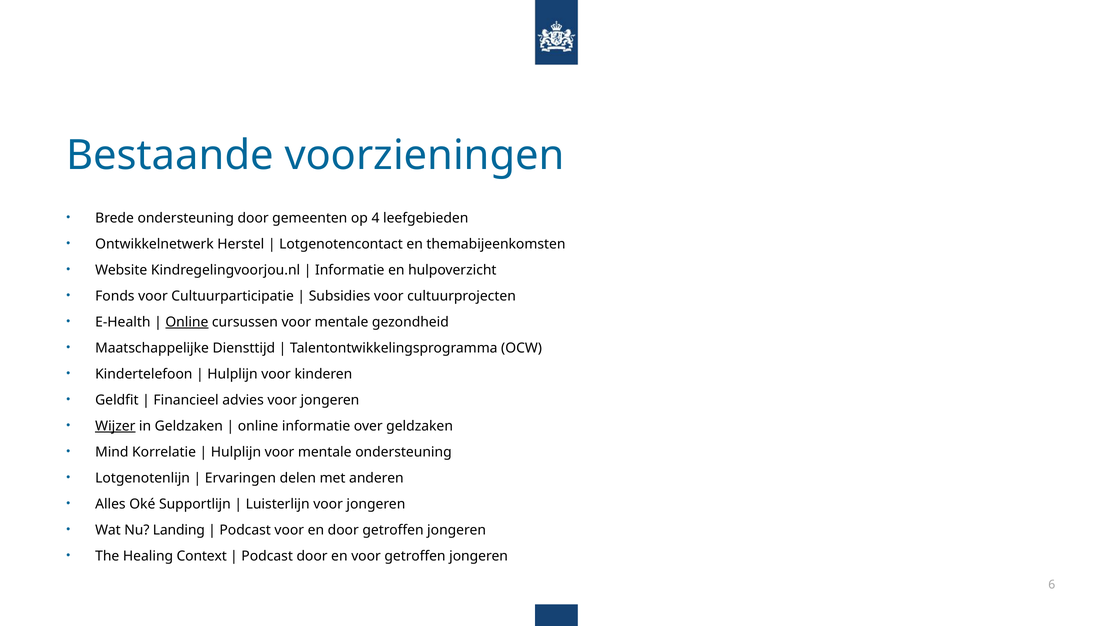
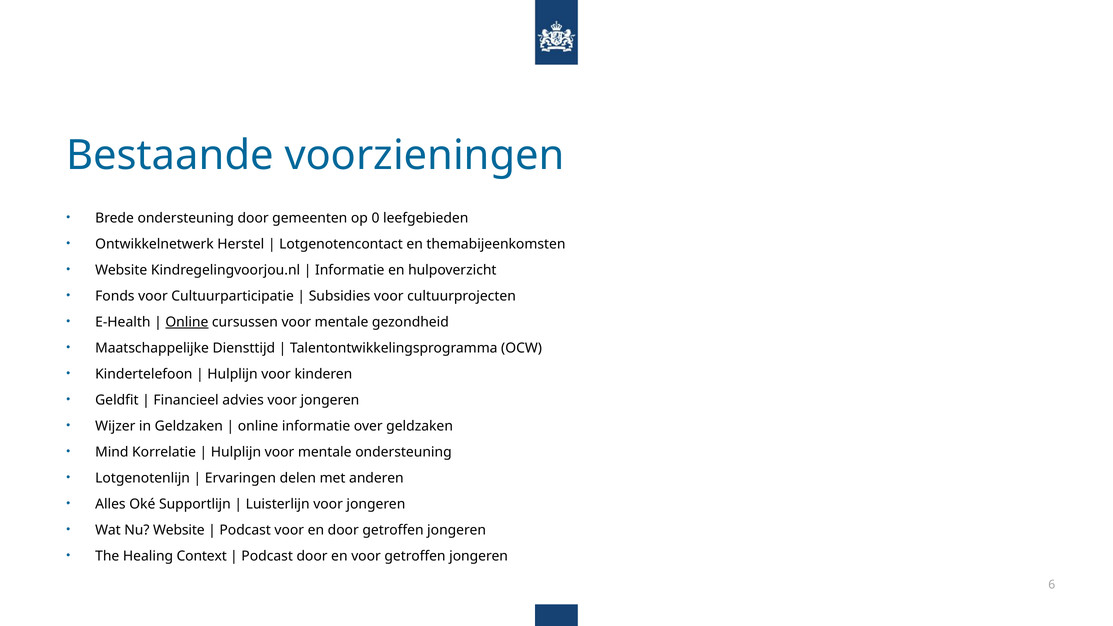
4: 4 -> 0
Wijzer underline: present -> none
Nu Landing: Landing -> Website
